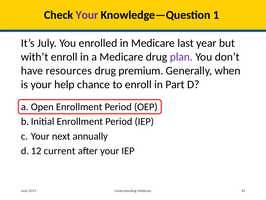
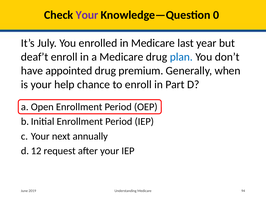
1: 1 -> 0
with’t: with’t -> deaf’t
plan colour: purple -> blue
resources: resources -> appointed
current: current -> request
